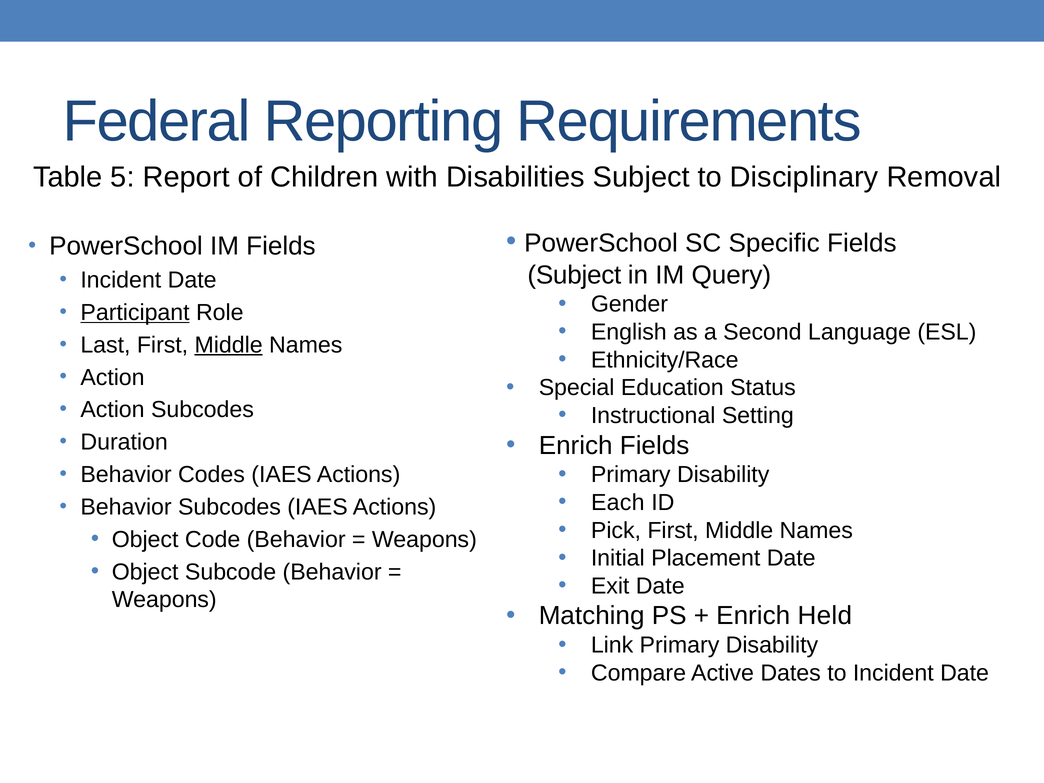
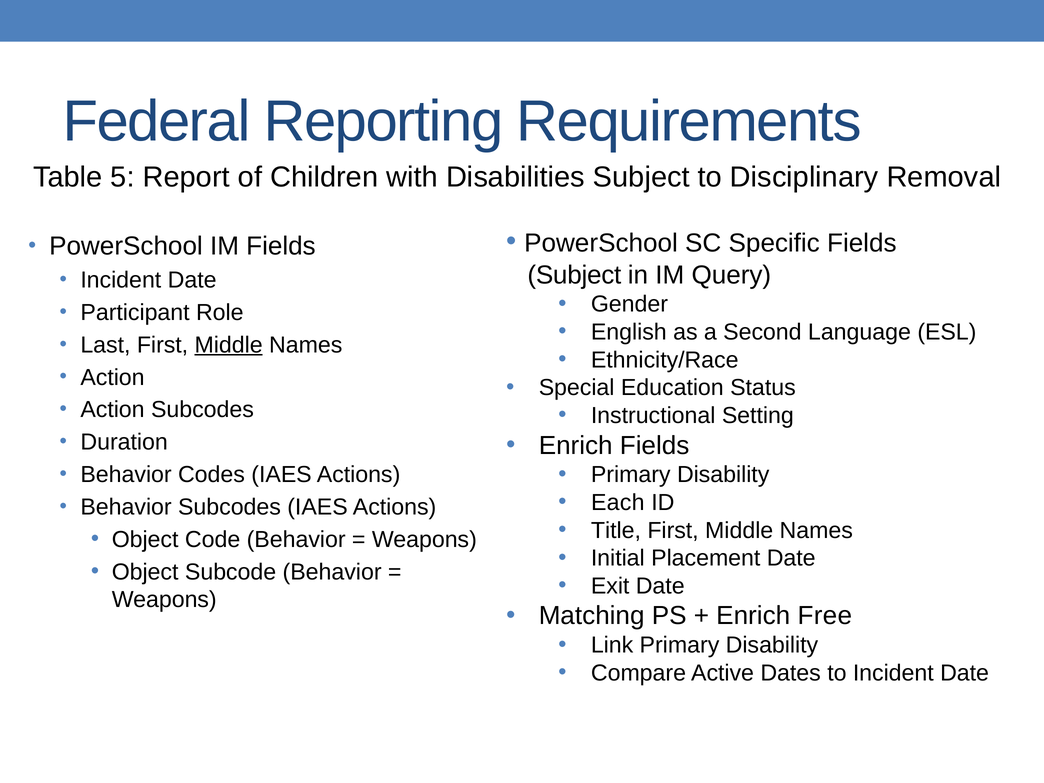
Participant underline: present -> none
Pick: Pick -> Title
Held: Held -> Free
